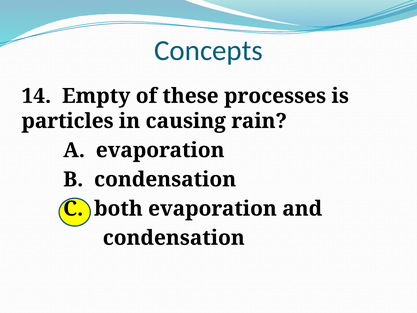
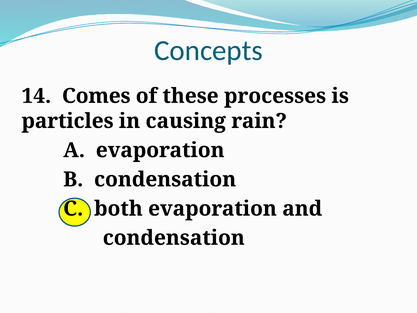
Empty: Empty -> Comes
